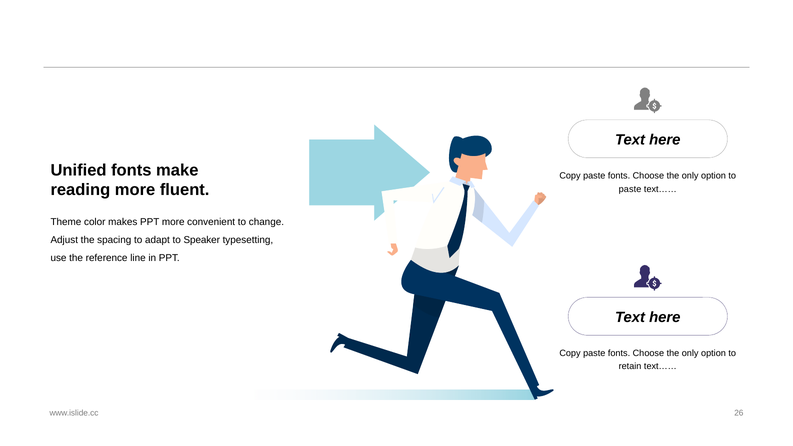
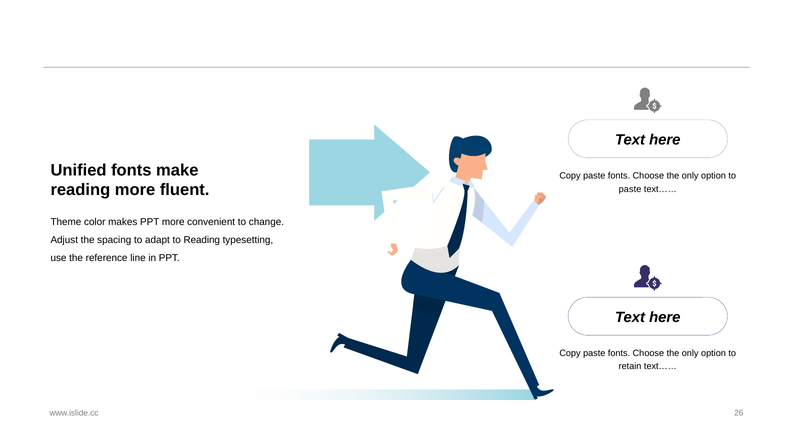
to Speaker: Speaker -> Reading
